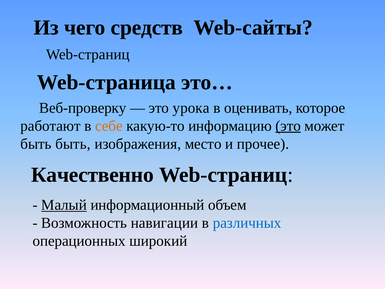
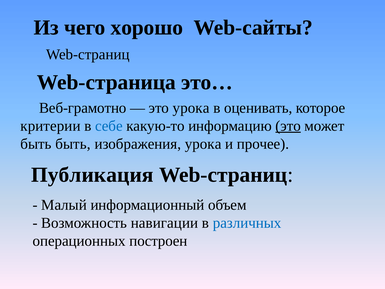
средств: средств -> хорошо
Веб-проверку: Веб-проверку -> Веб-грамотно
работают: работают -> критерии
себе colour: orange -> blue
изображения место: место -> урока
Качественно: Качественно -> Публикация
Малый underline: present -> none
широкий: широкий -> построен
